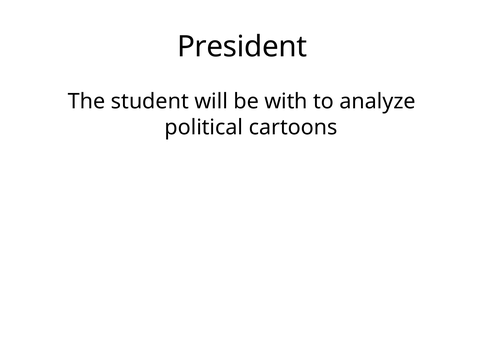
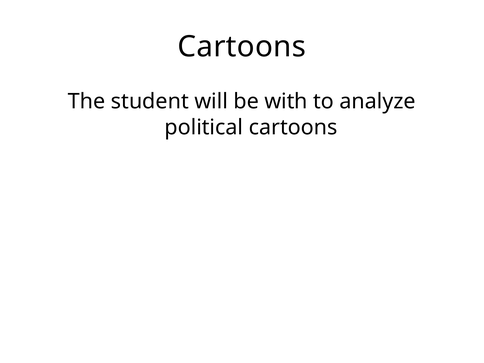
President at (242, 47): President -> Cartoons
